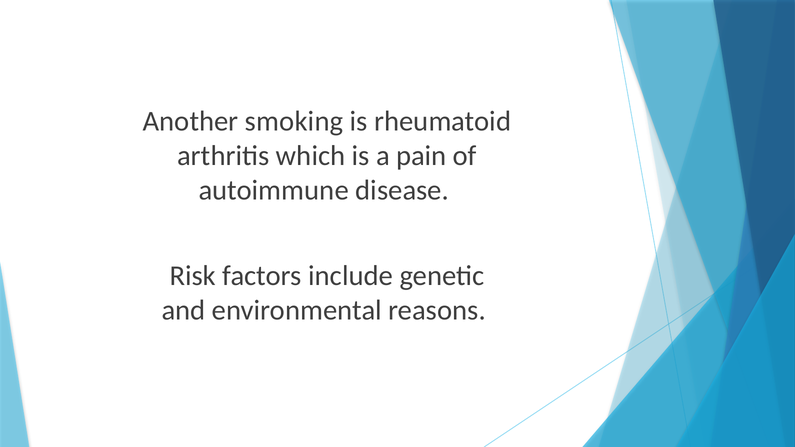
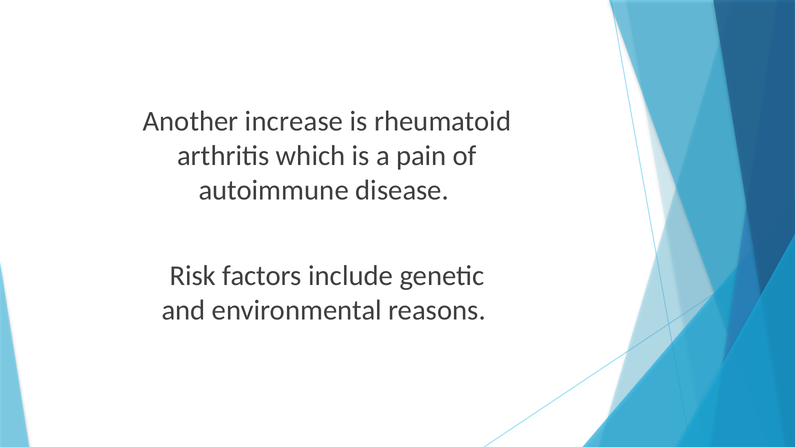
smoking: smoking -> increase
